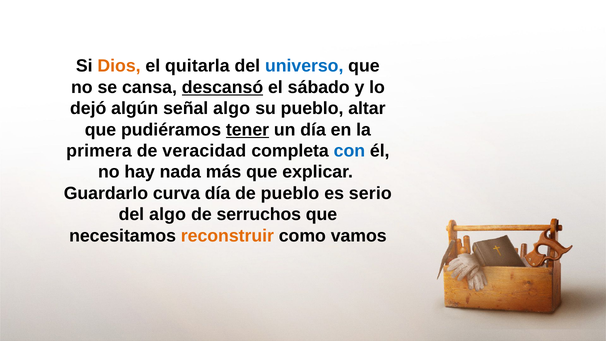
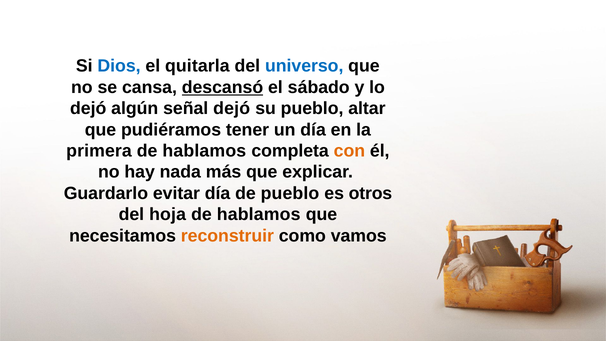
Dios colour: orange -> blue
señal algo: algo -> dejó
tener underline: present -> none
veracidad at (204, 151): veracidad -> hablamos
con colour: blue -> orange
curva: curva -> evitar
serio: serio -> otros
del algo: algo -> hoja
serruchos at (259, 215): serruchos -> hablamos
